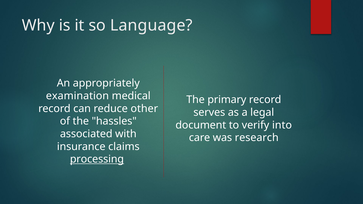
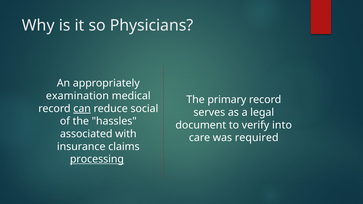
Language: Language -> Physicians
can underline: none -> present
other: other -> social
research: research -> required
